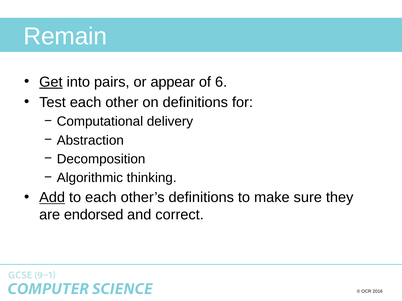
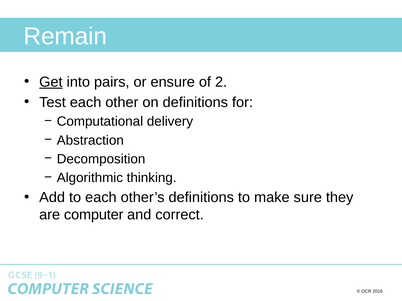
appear: appear -> ensure
6: 6 -> 2
Add underline: present -> none
endorsed: endorsed -> computer
